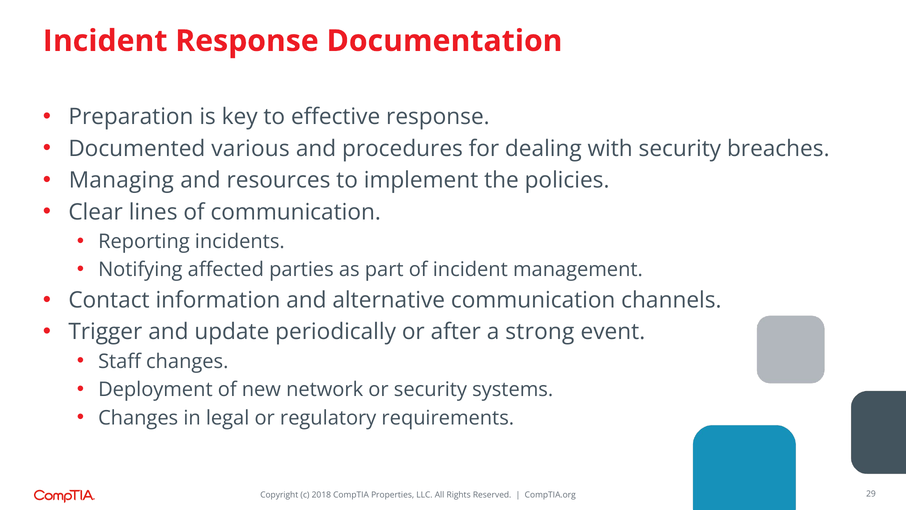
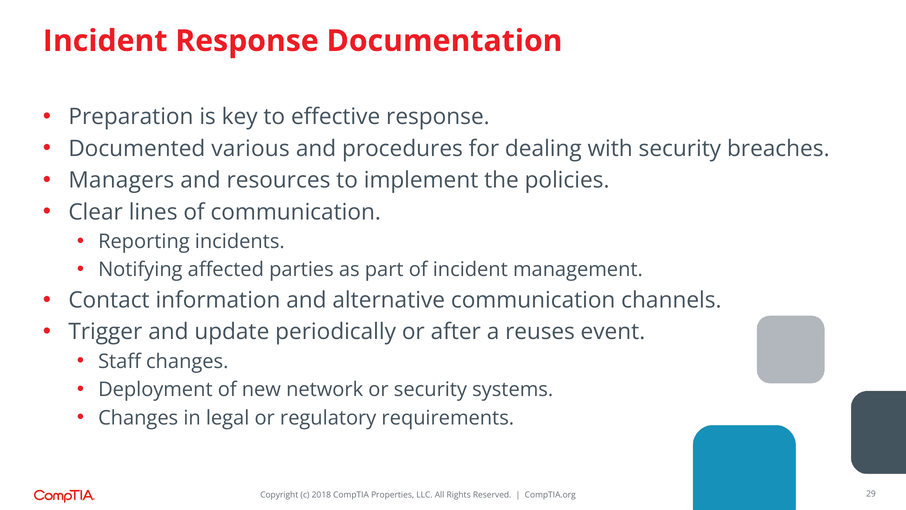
Managing: Managing -> Managers
strong: strong -> reuses
